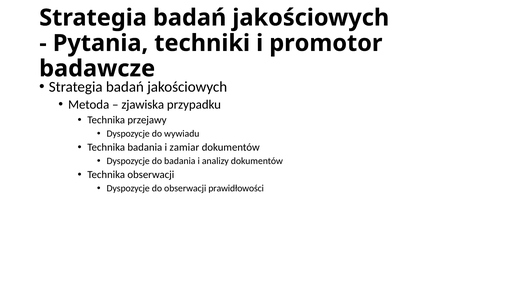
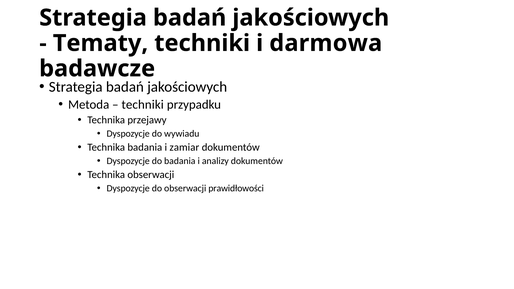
Pytania: Pytania -> Tematy
promotor: promotor -> darmowa
zjawiska at (143, 105): zjawiska -> techniki
